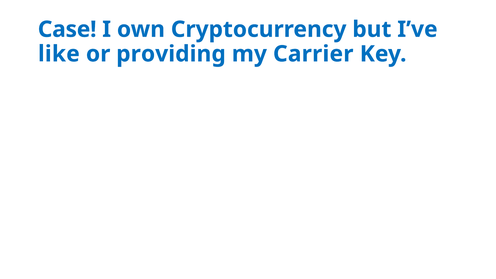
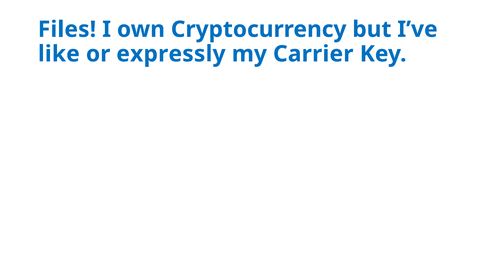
Case: Case -> Files
providing: providing -> expressly
